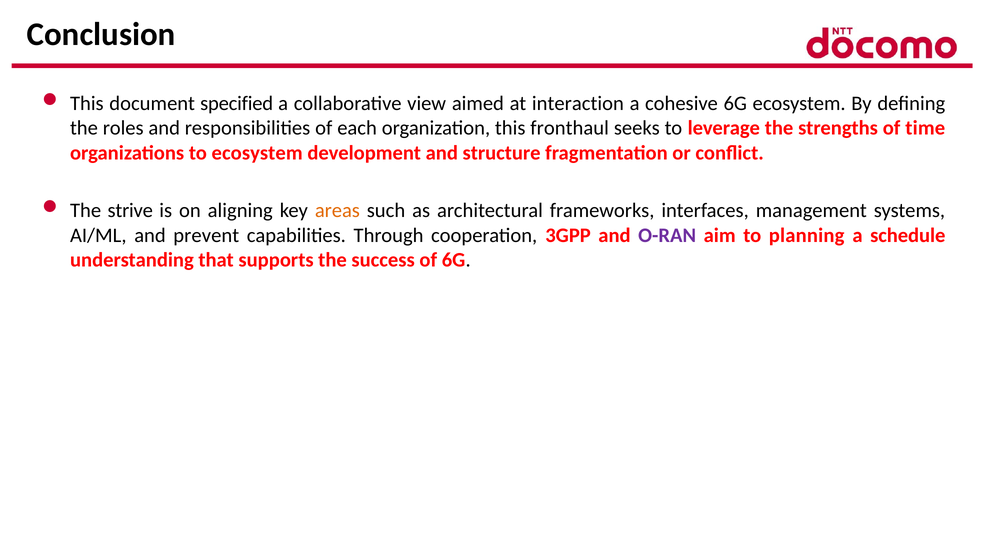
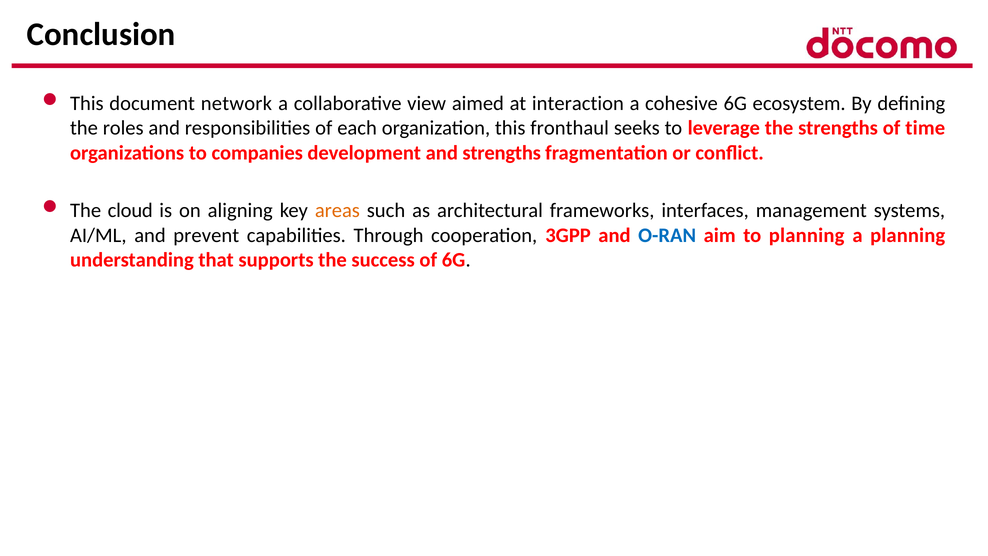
specified: specified -> network
to ecosystem: ecosystem -> companies
and structure: structure -> strengths
strive: strive -> cloud
O-RAN colour: purple -> blue
a schedule: schedule -> planning
